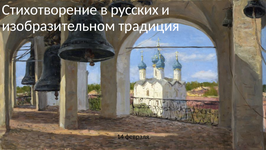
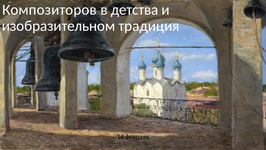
Стихотворение: Стихотворение -> Композиторов
русских: русских -> детства
